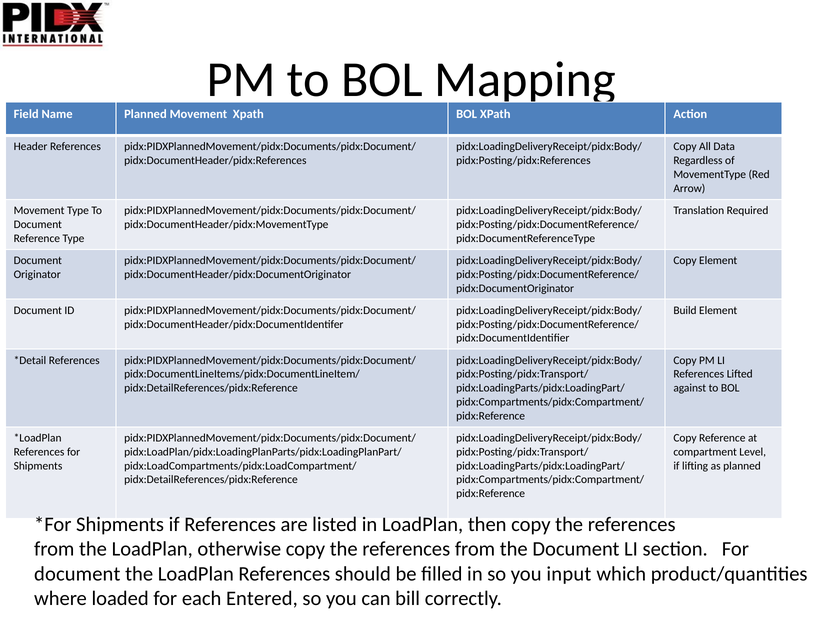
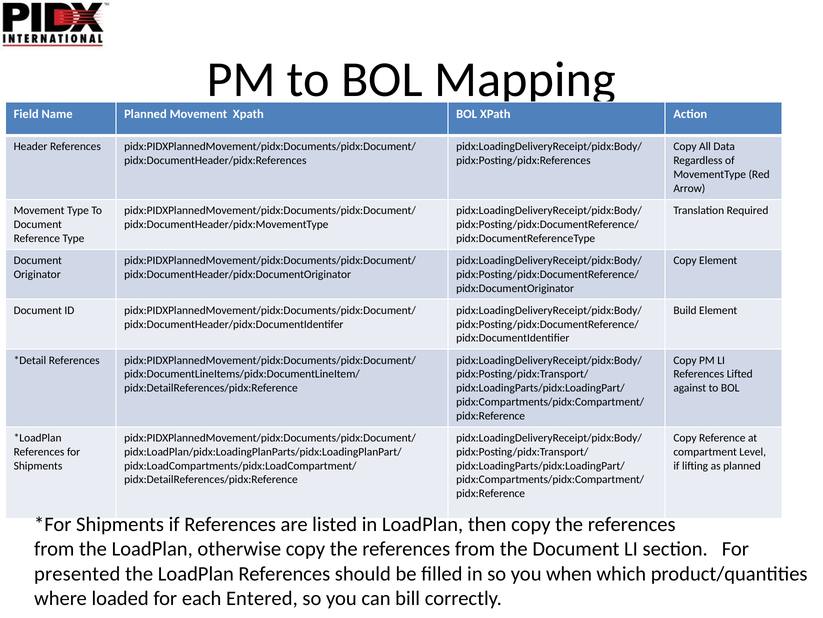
document at (77, 573): document -> presented
input: input -> when
